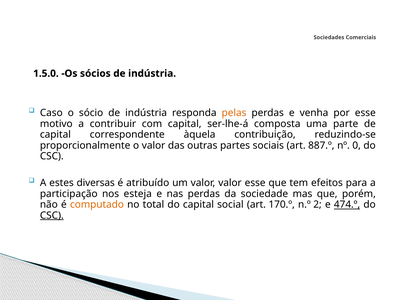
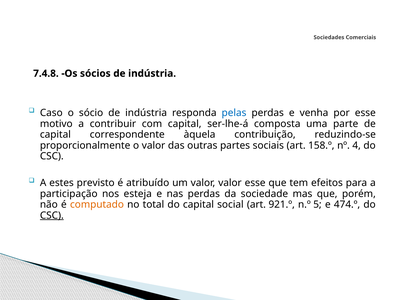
1.5.0: 1.5.0 -> 7.4.8
pelas colour: orange -> blue
887.º: 887.º -> 158.º
0: 0 -> 4
diversas: diversas -> previsto
170.º: 170.º -> 921.º
2: 2 -> 5
474.º underline: present -> none
